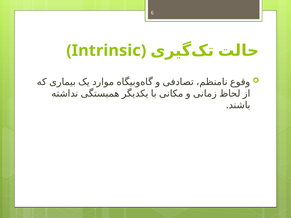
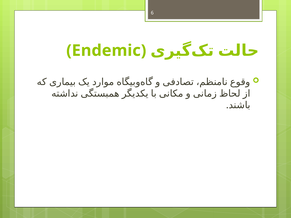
Intrinsic: Intrinsic -> Endemic
